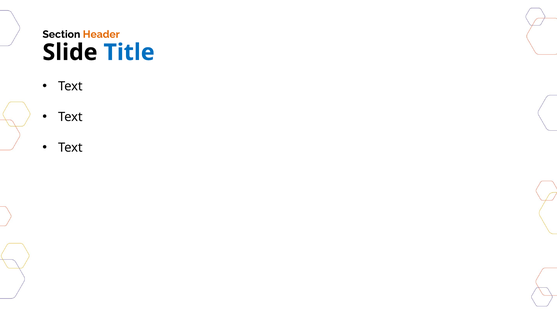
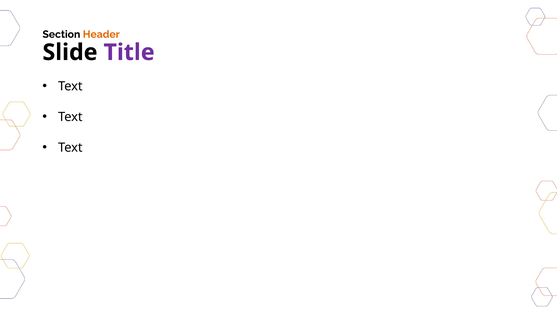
Title colour: blue -> purple
